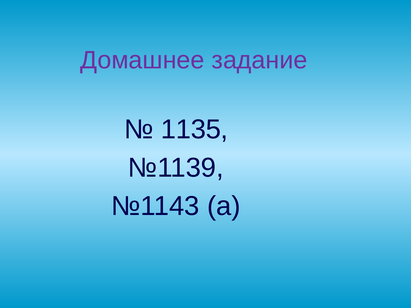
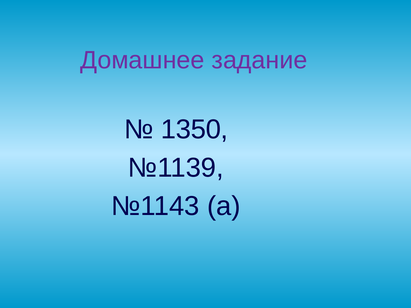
1135: 1135 -> 1350
